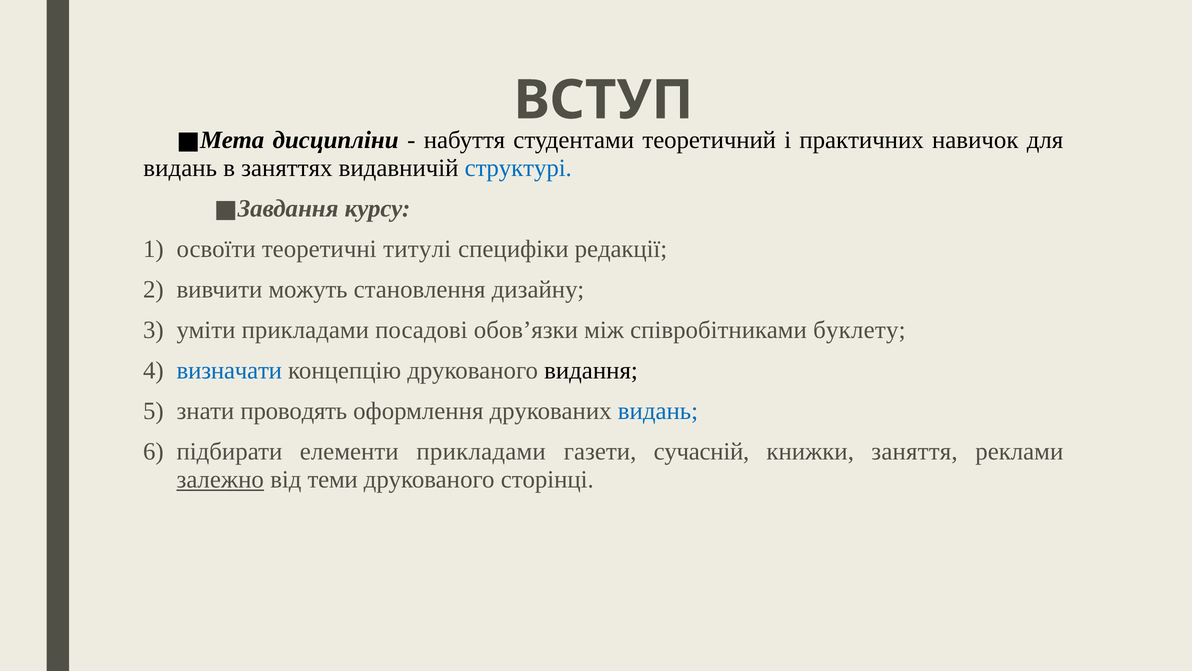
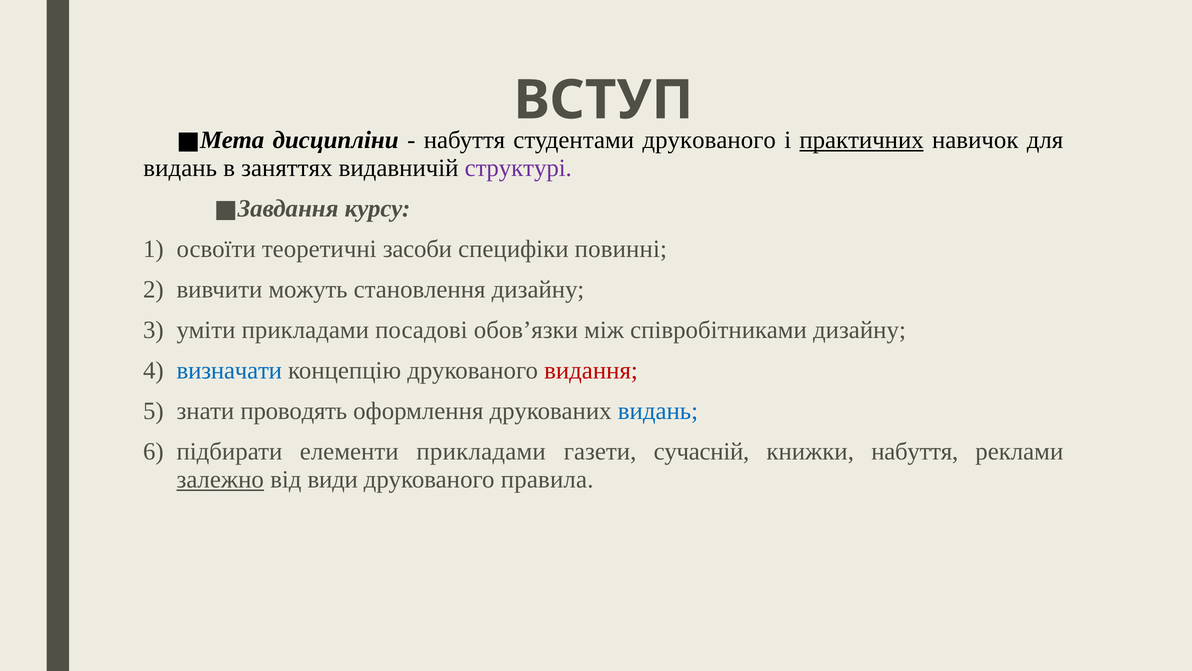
теоретичний at (709, 140): теоретичний -> друкованого
практичних underline: none -> present
структурі colour: blue -> purple
титулі: титулі -> засоби
редакції: редакції -> повинні
співробітниками буклету: буклету -> дизайну
видання colour: black -> red
книжки заняття: заняття -> набуття
теми: теми -> види
сторінці: сторінці -> правила
